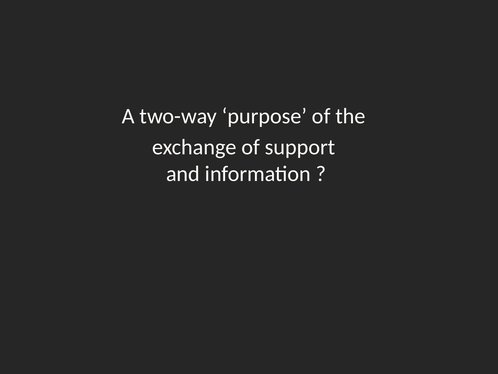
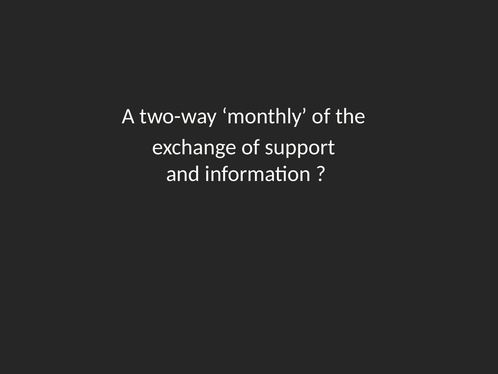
purpose: purpose -> monthly
